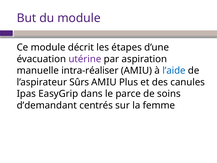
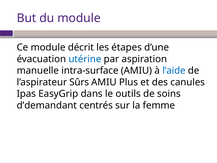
utérine colour: purple -> blue
intra-réaliser: intra-réaliser -> intra-surface
parce: parce -> outils
